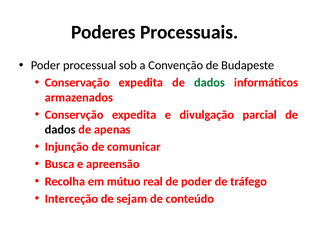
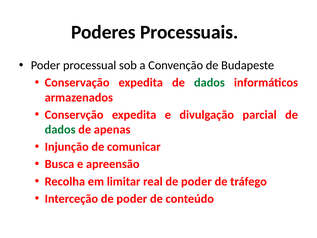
dados at (60, 129) colour: black -> green
mútuo: mútuo -> limitar
Interceção de sejam: sejam -> poder
